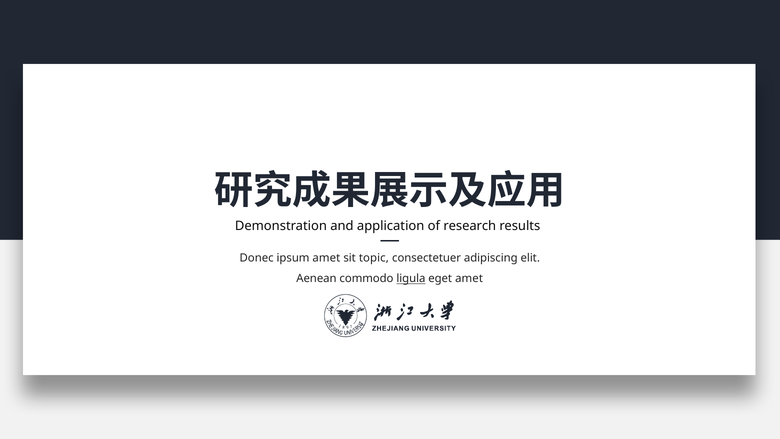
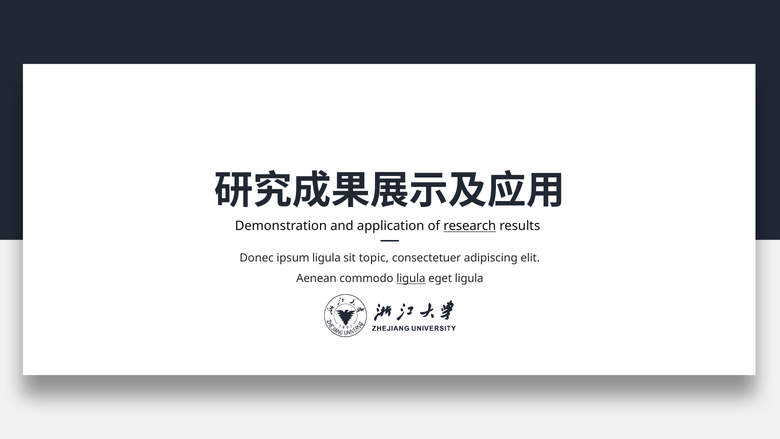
research underline: none -> present
ipsum amet: amet -> ligula
eget amet: amet -> ligula
